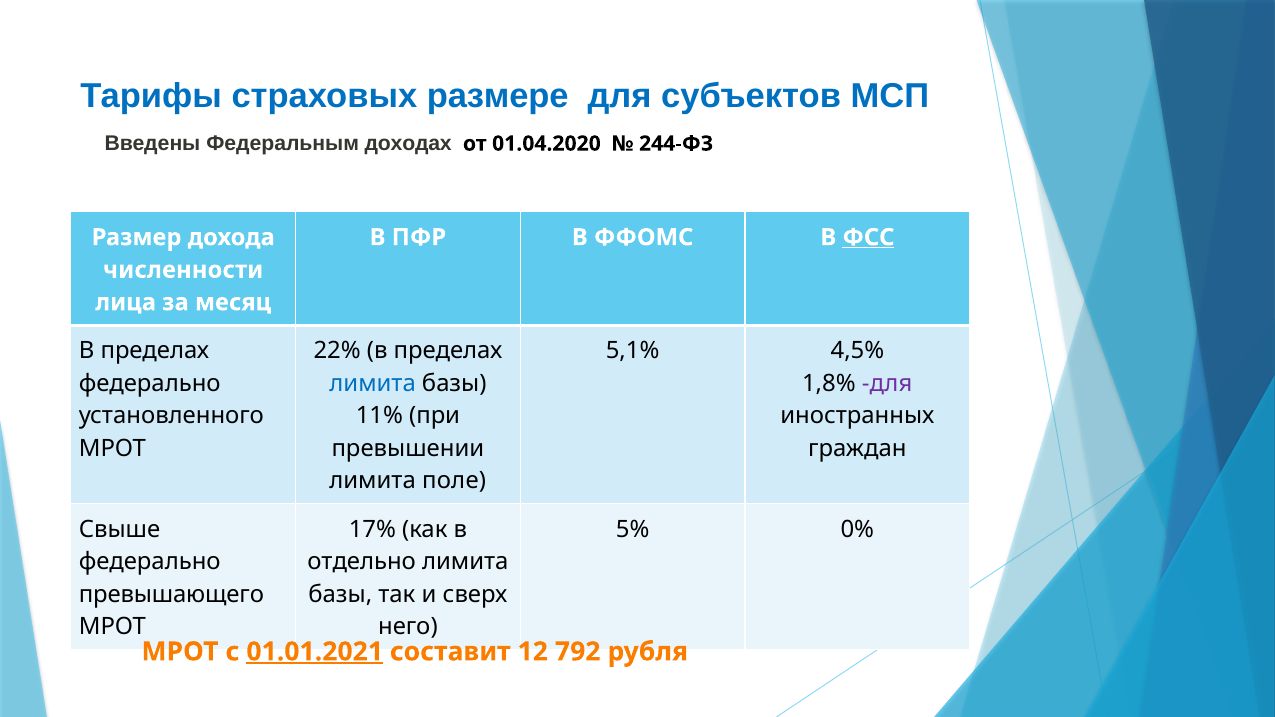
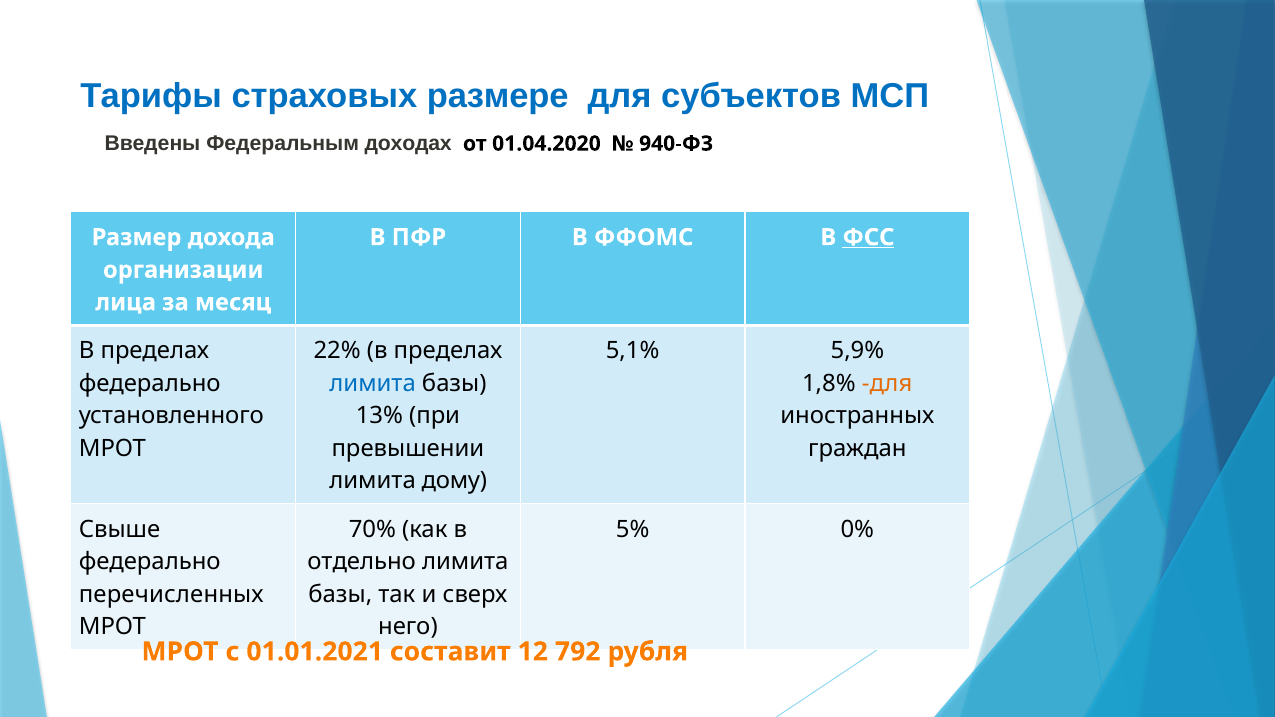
244-ФЗ: 244-ФЗ -> 940-ФЗ
численности: численности -> организации
4,5%: 4,5% -> 5,9%
для at (887, 383) colour: purple -> orange
11%: 11% -> 13%
поле: поле -> дому
17%: 17% -> 70%
превышающего: превышающего -> перечисленных
01.01.2021 underline: present -> none
